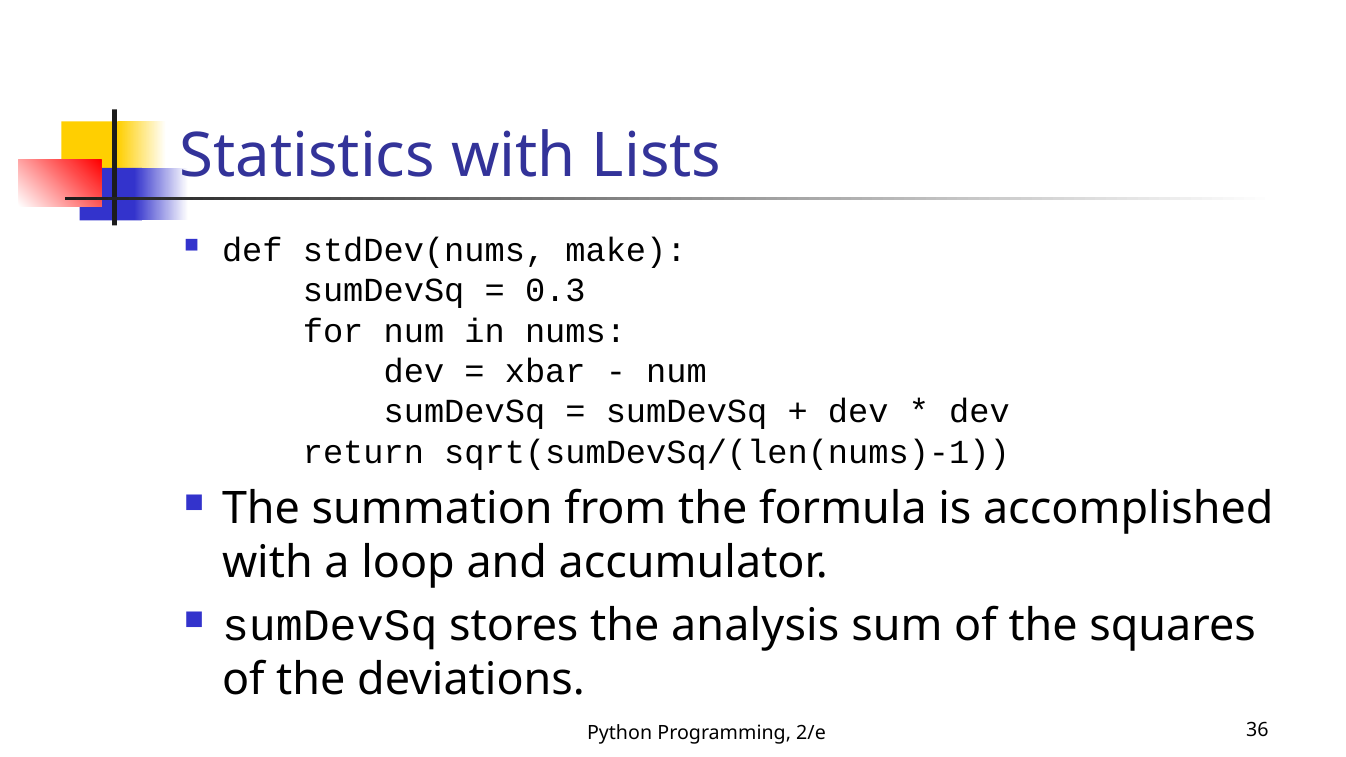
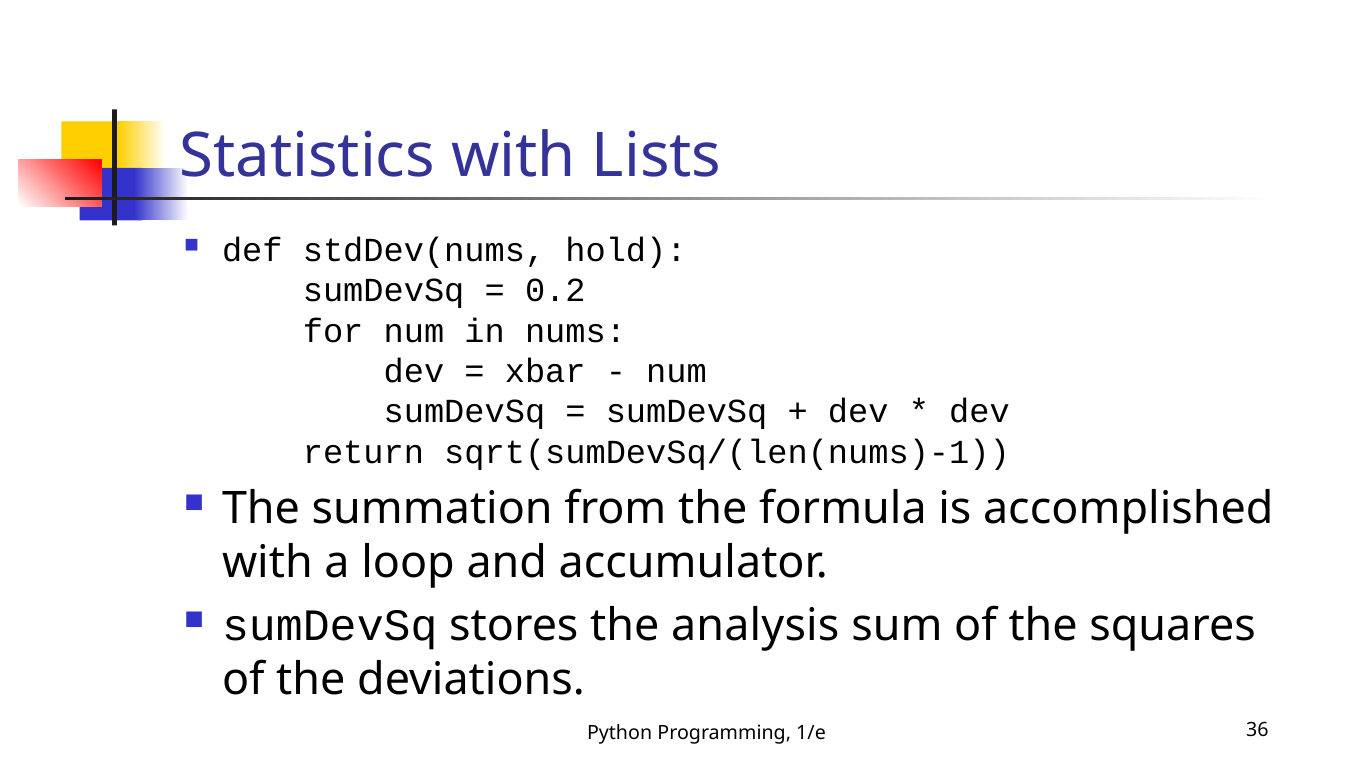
make: make -> hold
0.3: 0.3 -> 0.2
2/e: 2/e -> 1/e
